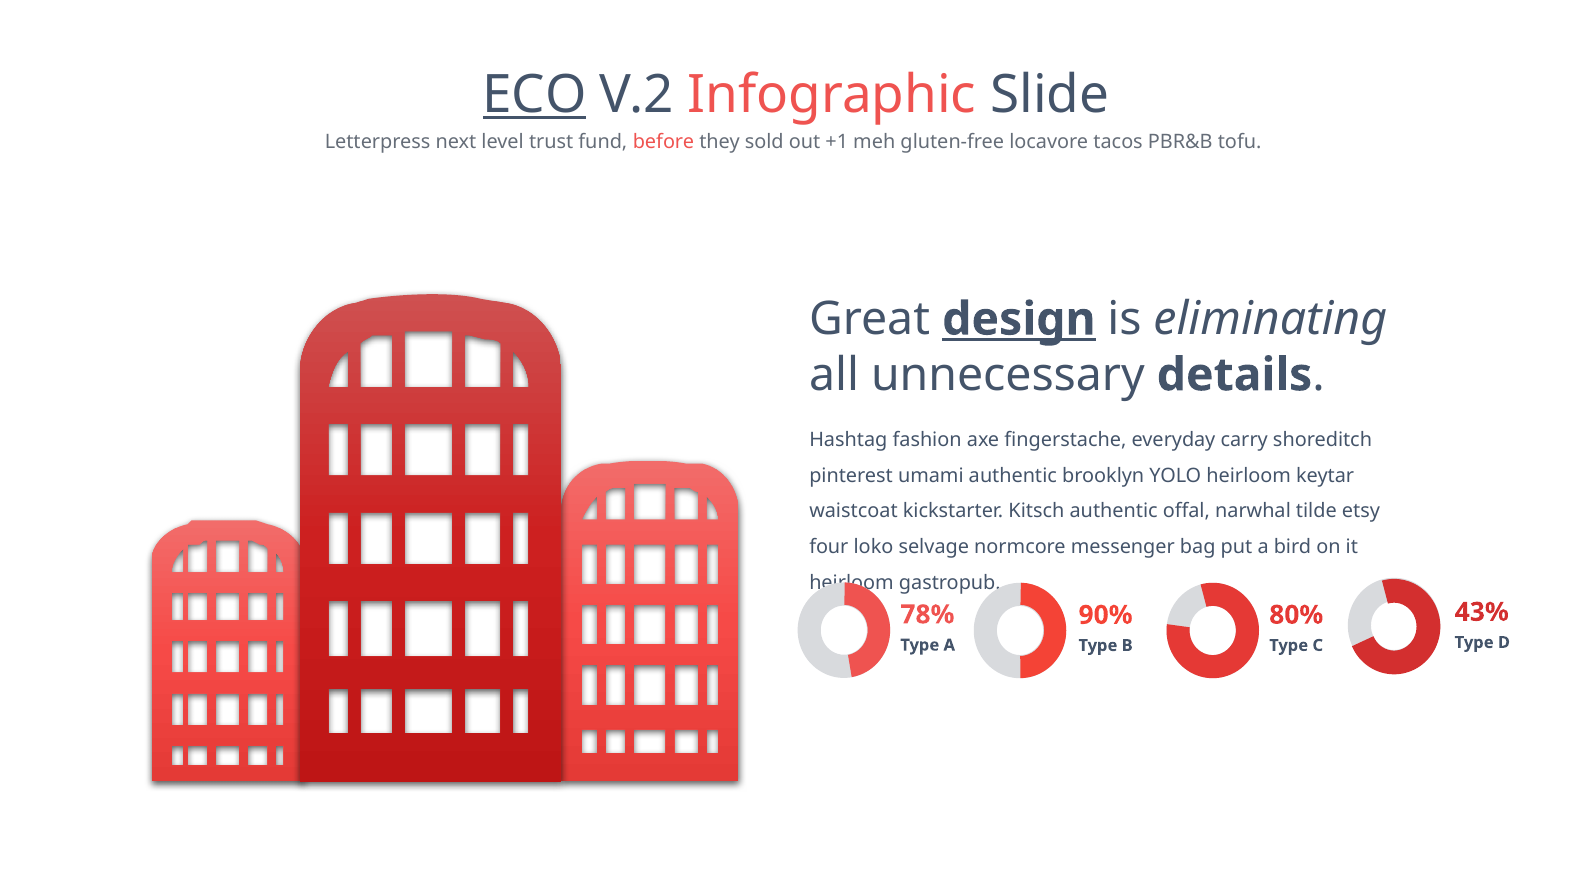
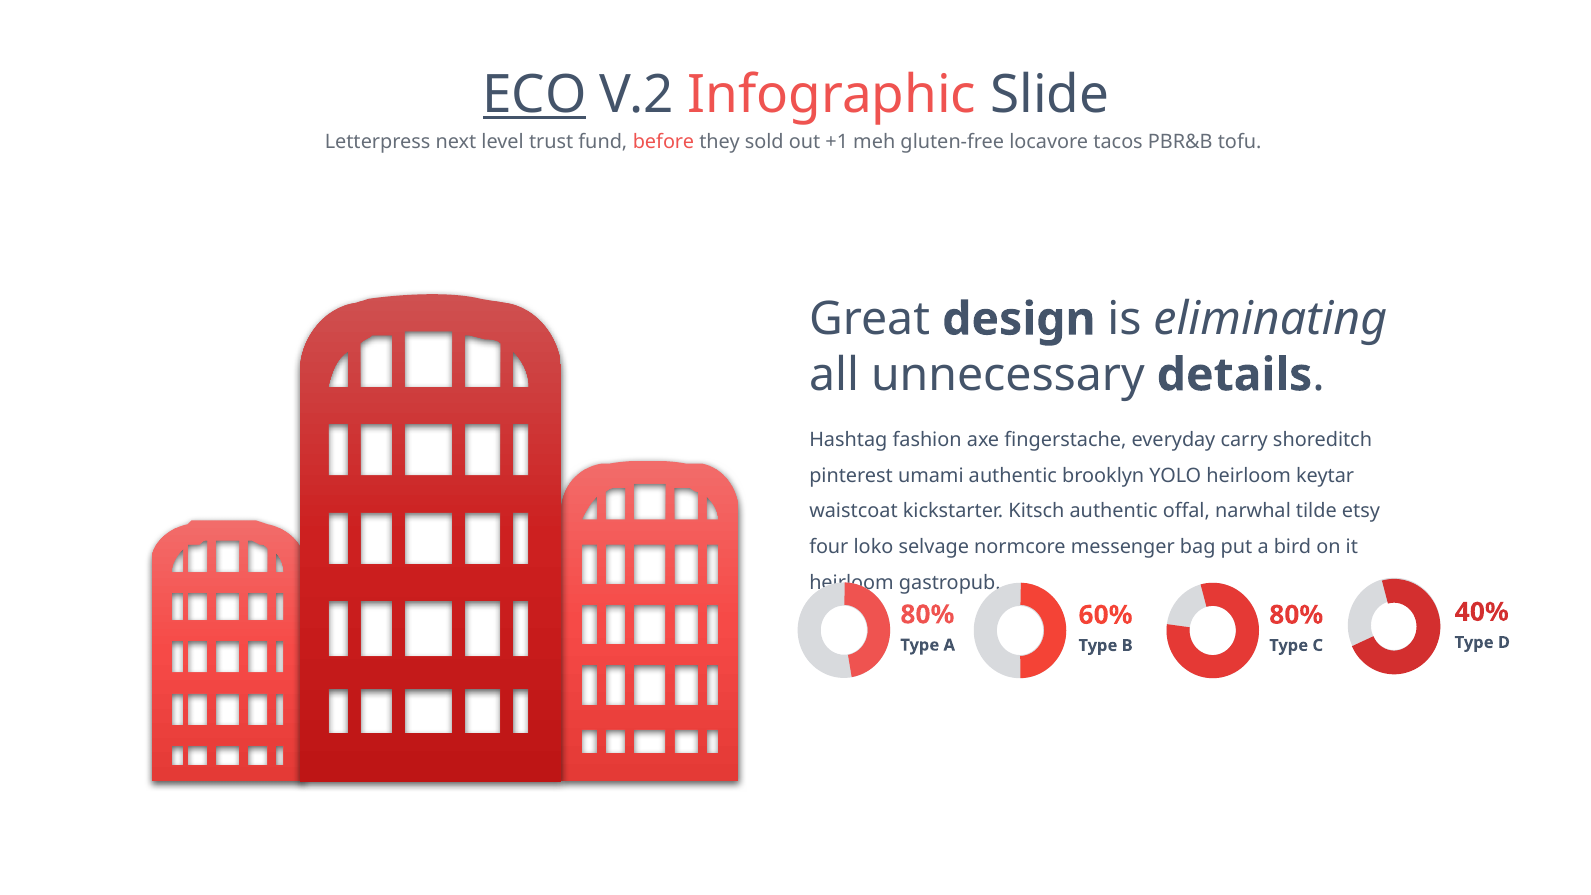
design underline: present -> none
43%: 43% -> 40%
78% at (927, 615): 78% -> 80%
90%: 90% -> 60%
